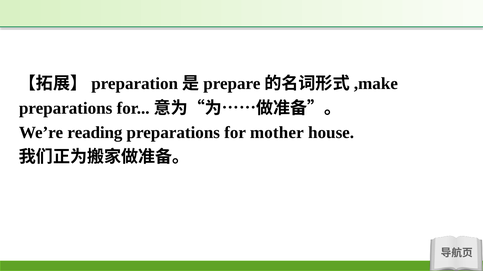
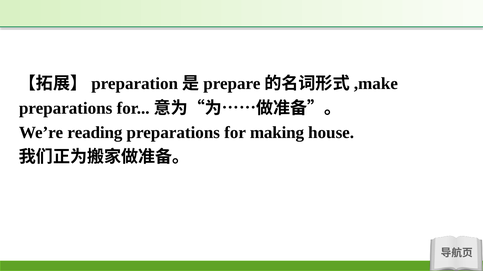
mother: mother -> making
